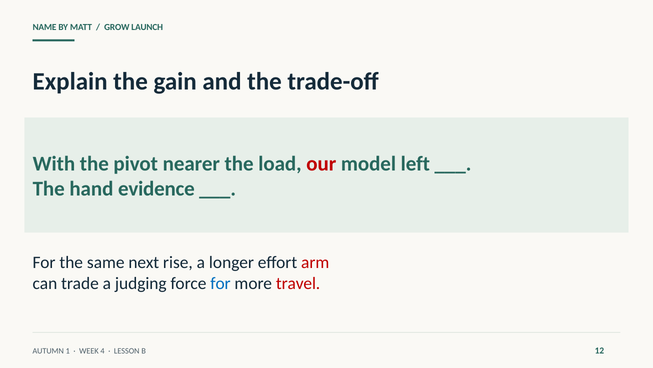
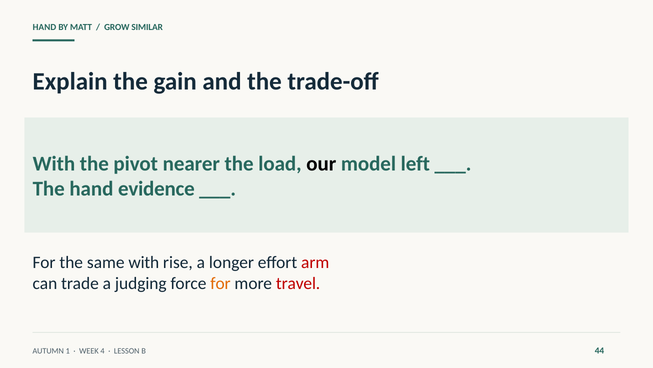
NAME at (45, 27): NAME -> HAND
LAUNCH: LAUNCH -> SIMILAR
our colour: red -> black
same next: next -> with
for at (220, 283) colour: blue -> orange
12: 12 -> 44
